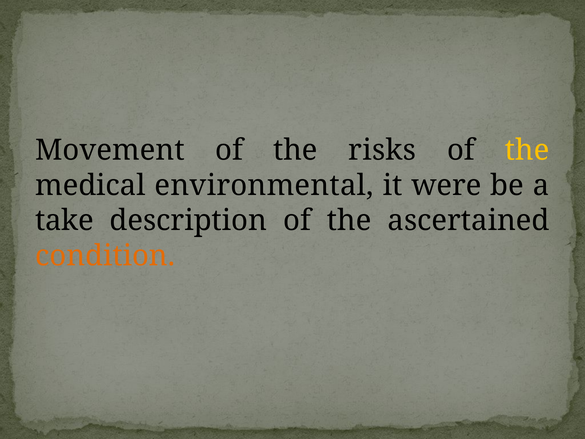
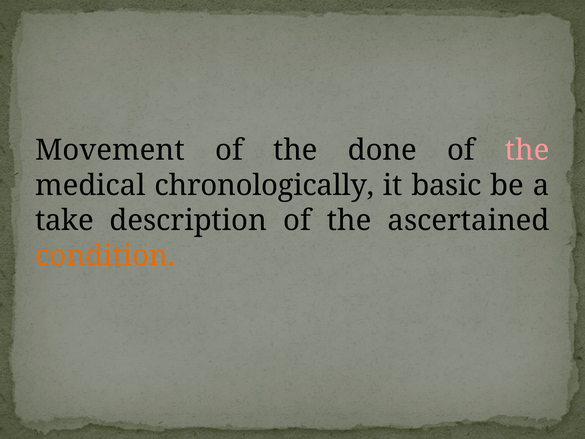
risks: risks -> done
the at (527, 150) colour: yellow -> pink
environmental: environmental -> chronologically
were: were -> basic
